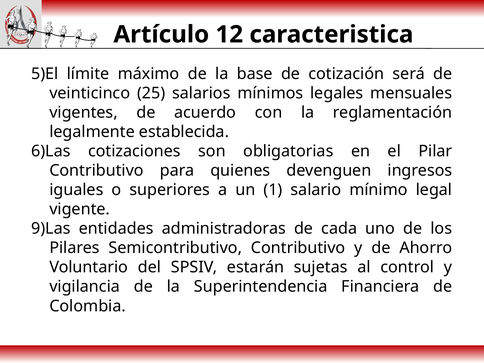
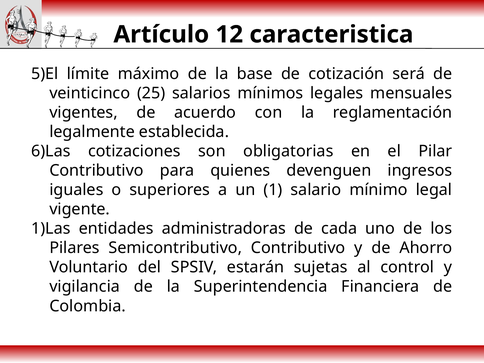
9)Las: 9)Las -> 1)Las
